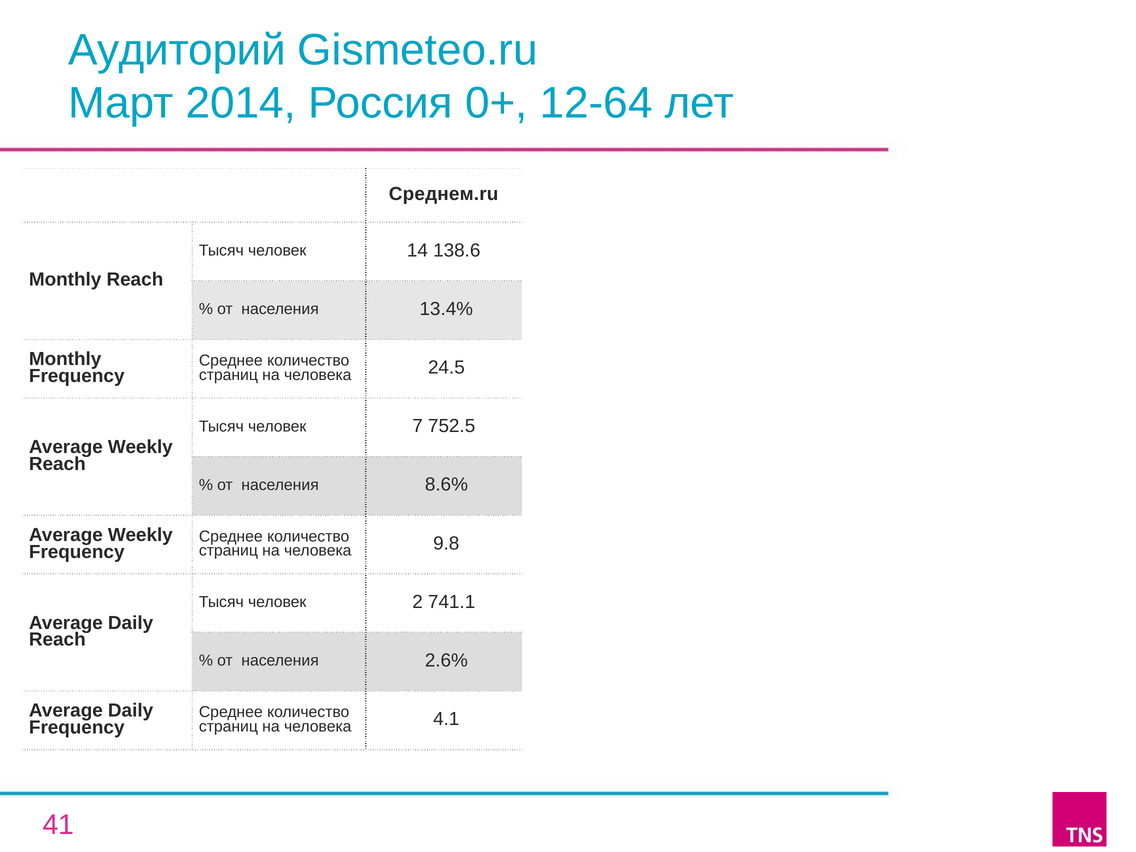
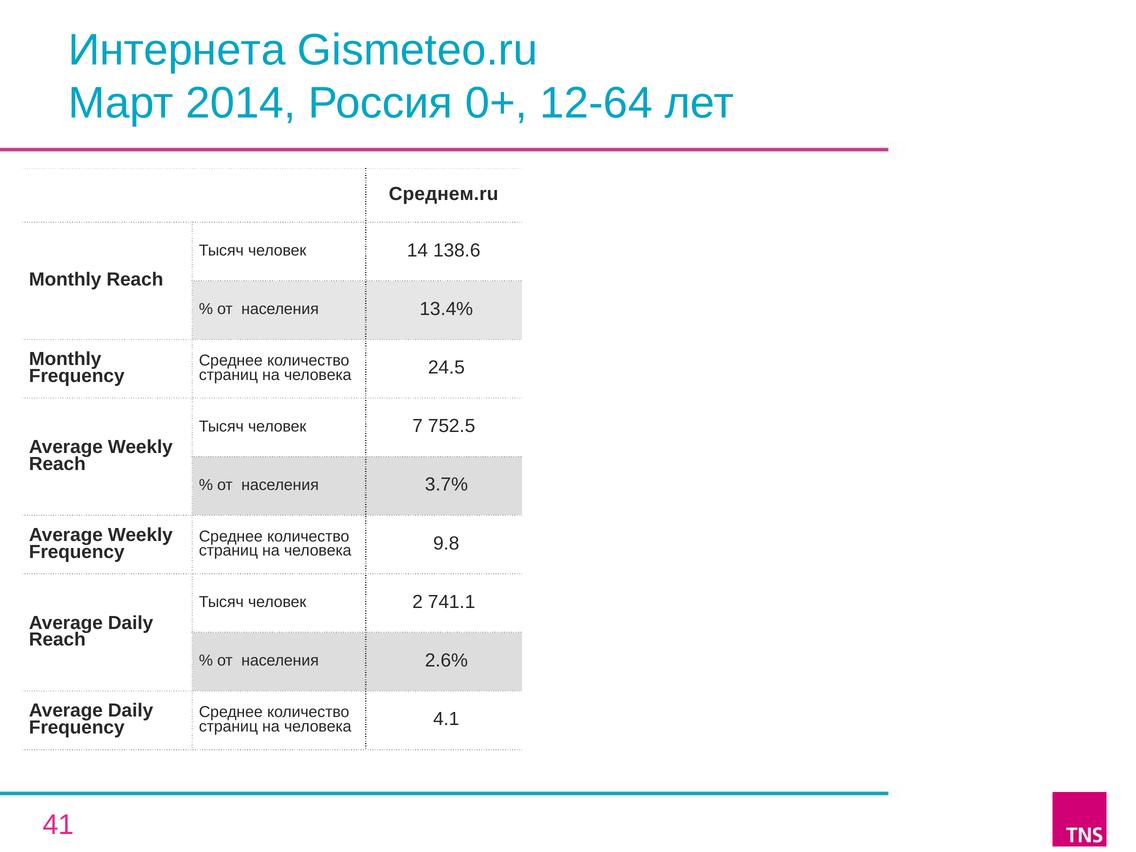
Аудиторий: Аудиторий -> Интернета
8.6%: 8.6% -> 3.7%
